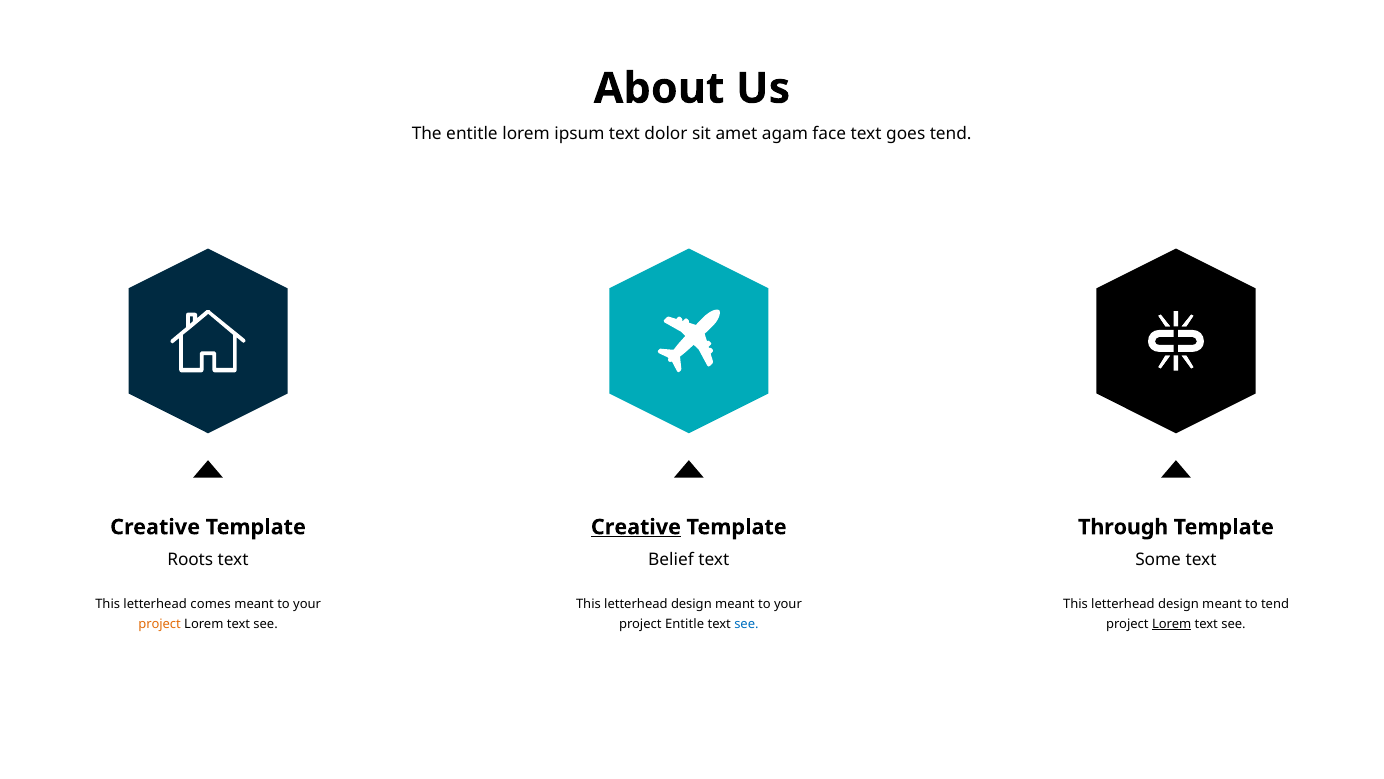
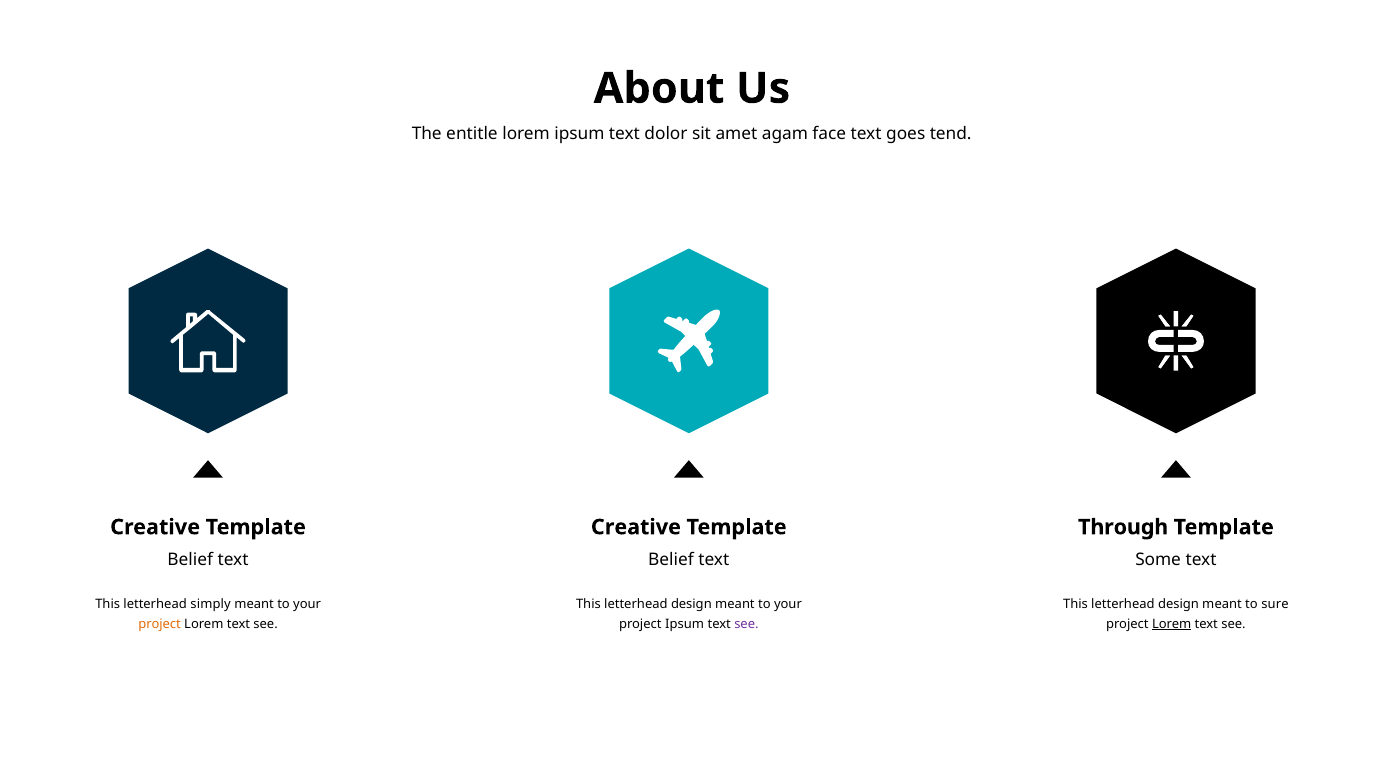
Creative at (636, 527) underline: present -> none
Roots at (190, 559): Roots -> Belief
comes: comes -> simply
to tend: tend -> sure
project Entitle: Entitle -> Ipsum
see at (746, 624) colour: blue -> purple
